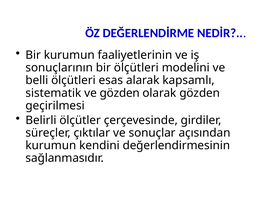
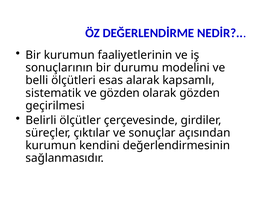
bir ölçütleri: ölçütleri -> durumu
